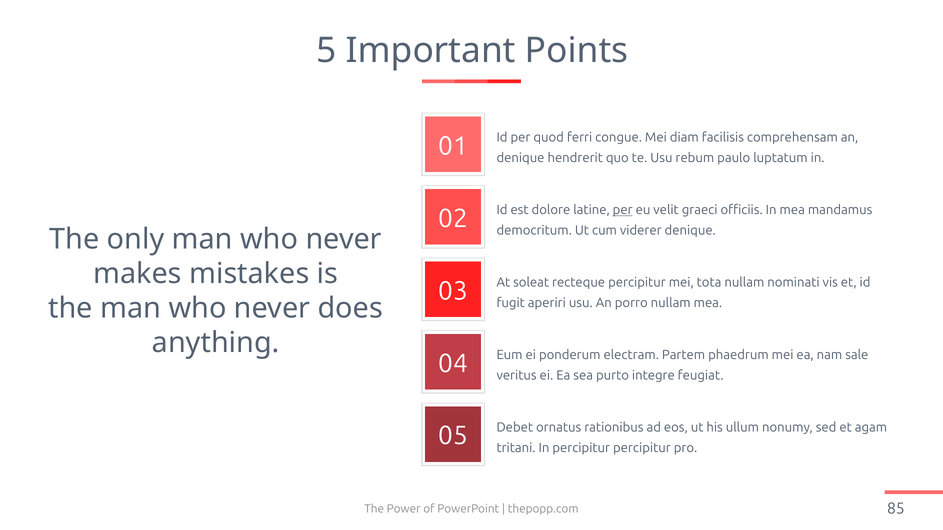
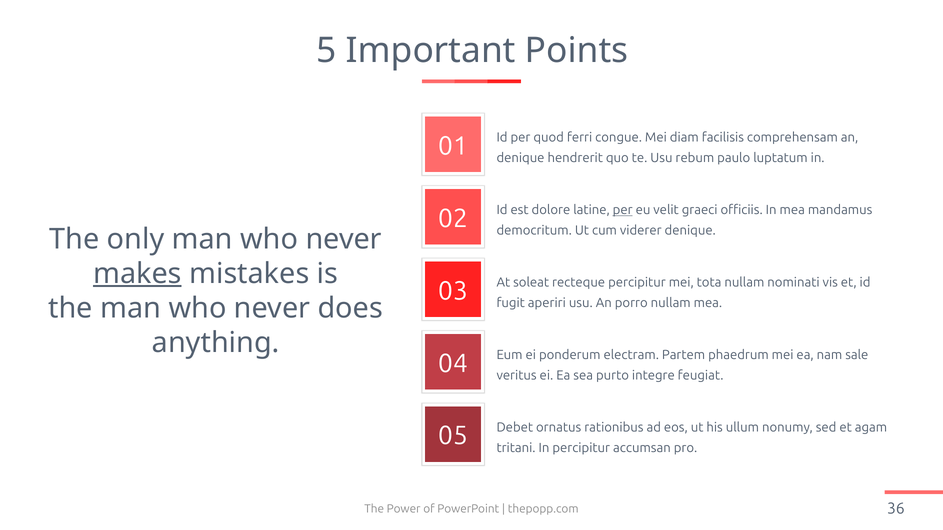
makes underline: none -> present
percipitur percipitur: percipitur -> accumsan
85: 85 -> 36
